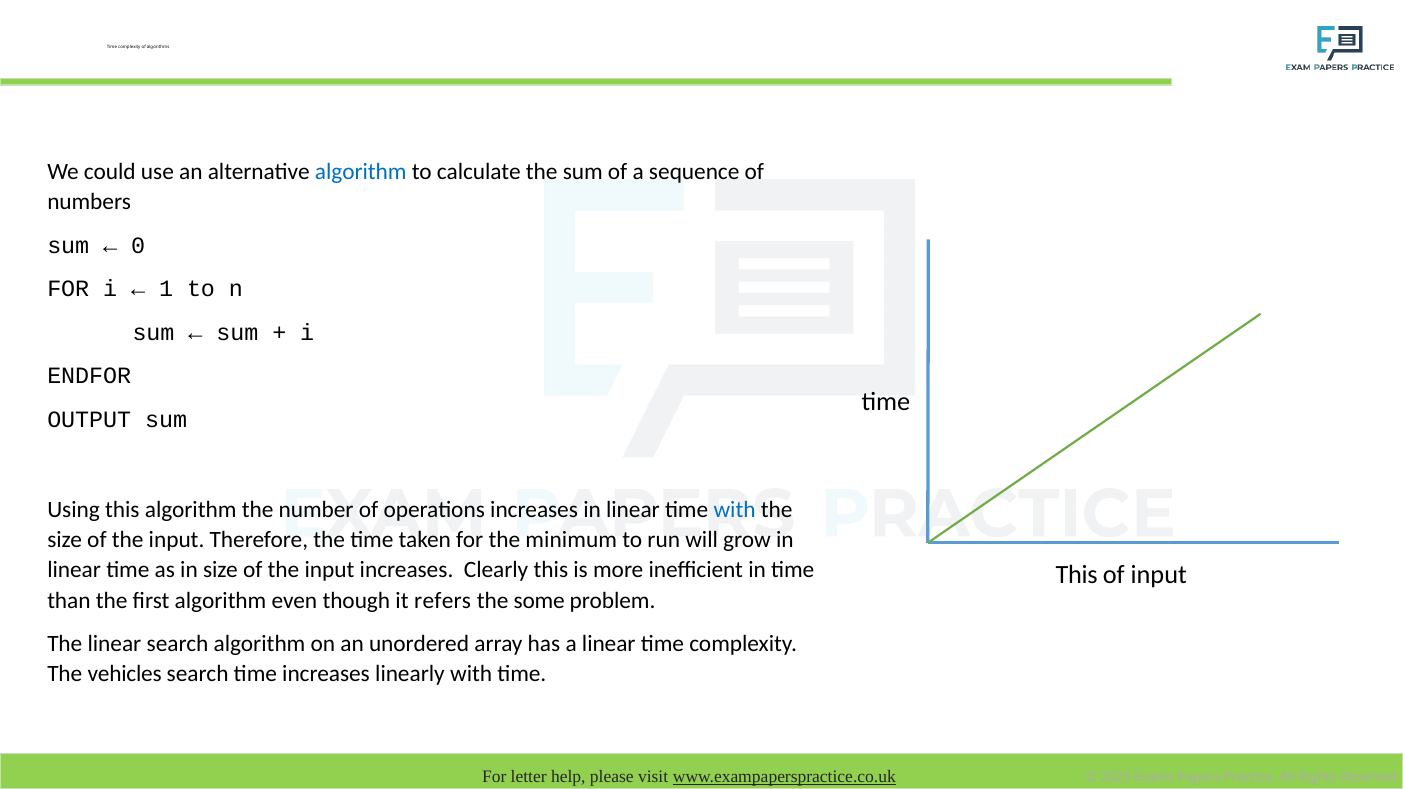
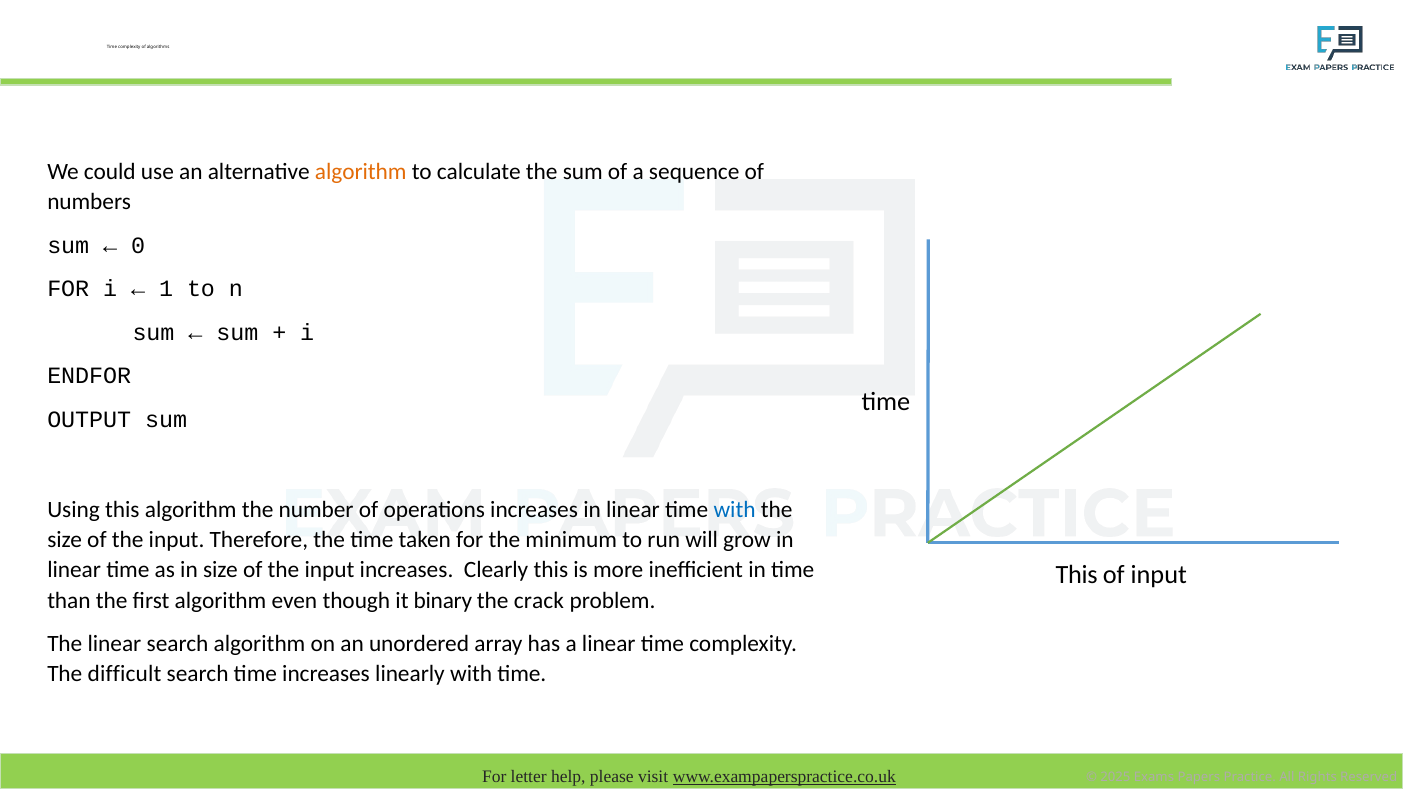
algorithm at (361, 172) colour: blue -> orange
refers: refers -> binary
some: some -> crack
vehicles: vehicles -> difficult
